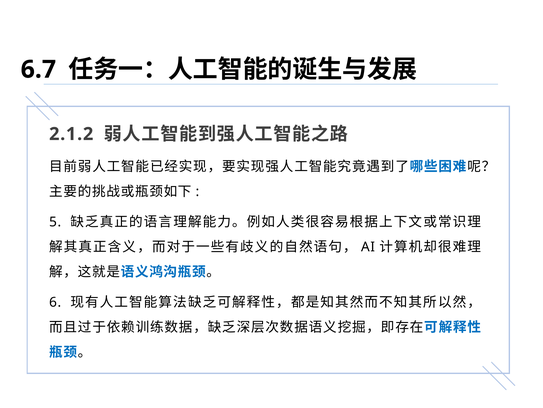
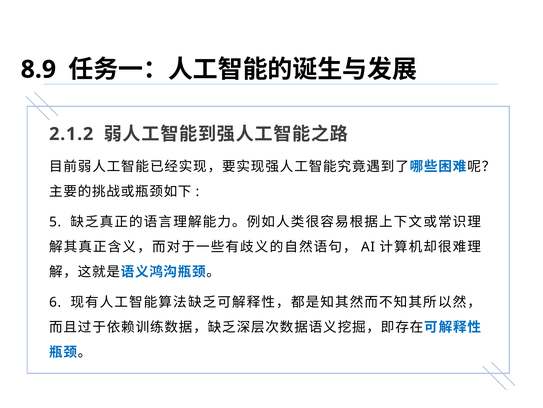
6.7: 6.7 -> 8.9
